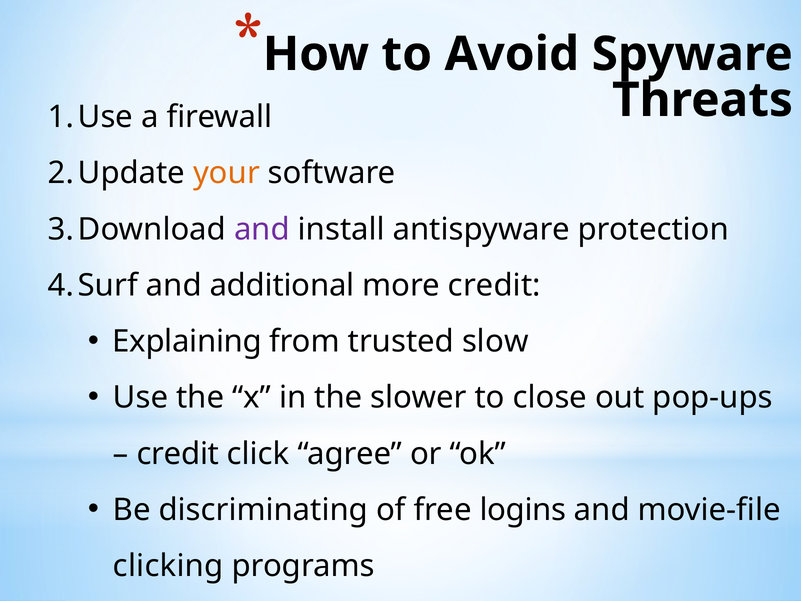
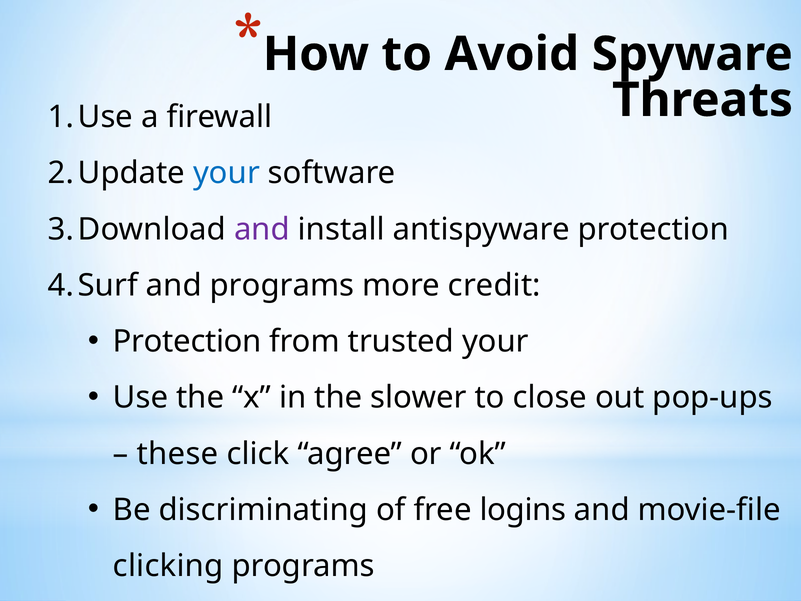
your at (226, 173) colour: orange -> blue
and additional: additional -> programs
Explaining at (187, 341): Explaining -> Protection
trusted slow: slow -> your
credit at (178, 454): credit -> these
